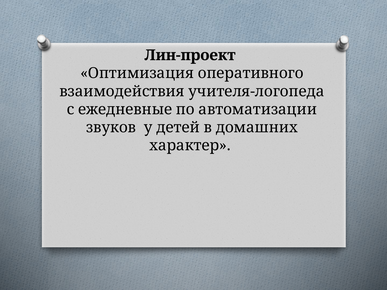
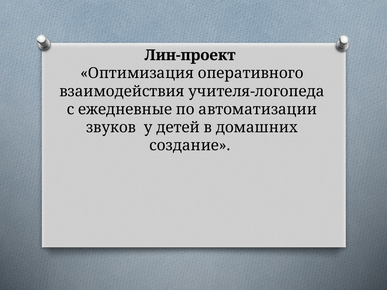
характер: характер -> создание
